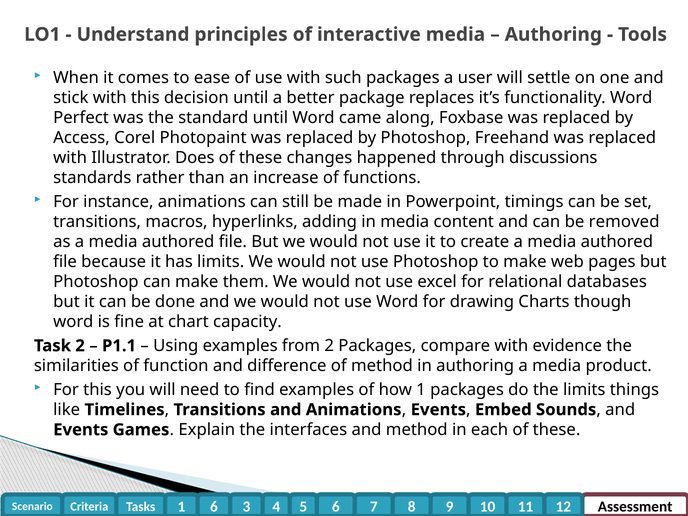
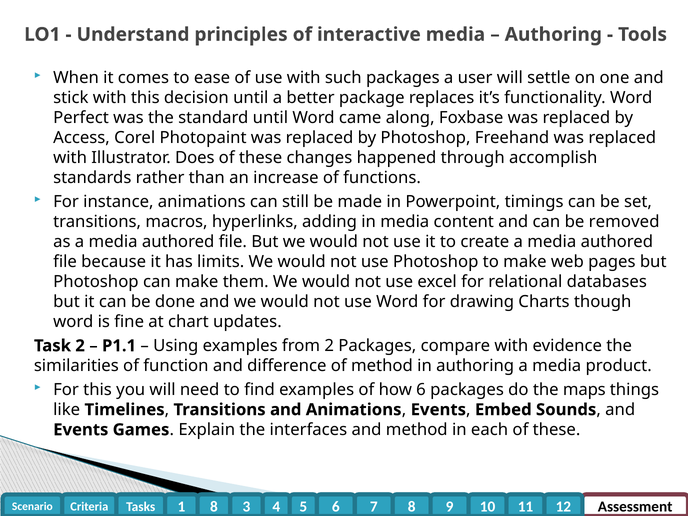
discussions: discussions -> accomplish
capacity: capacity -> updates
how 1: 1 -> 6
the limits: limits -> maps
6 at (214, 507): 6 -> 8
